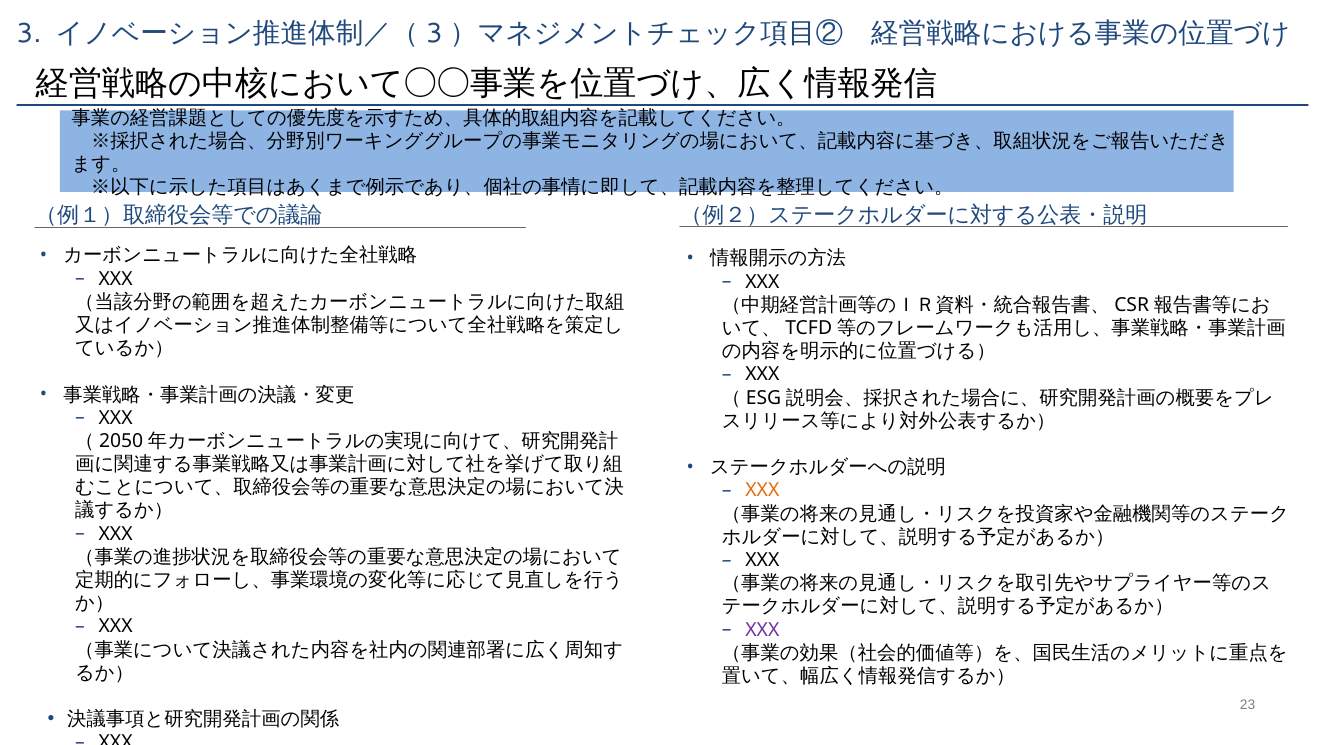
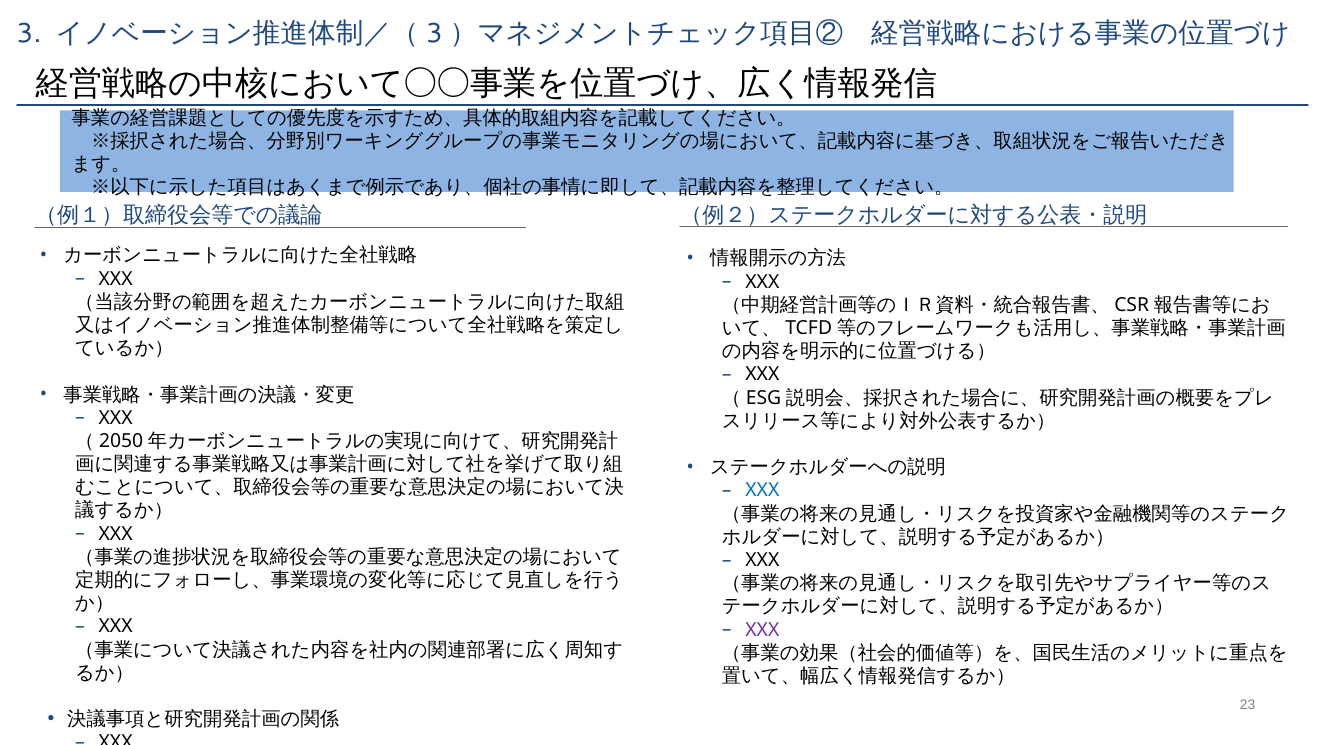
XXX at (762, 491) colour: orange -> blue
